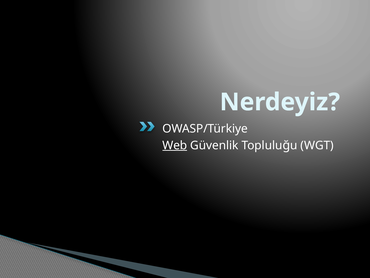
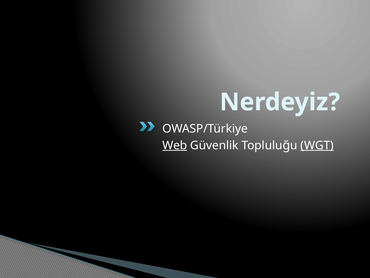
WGT underline: none -> present
